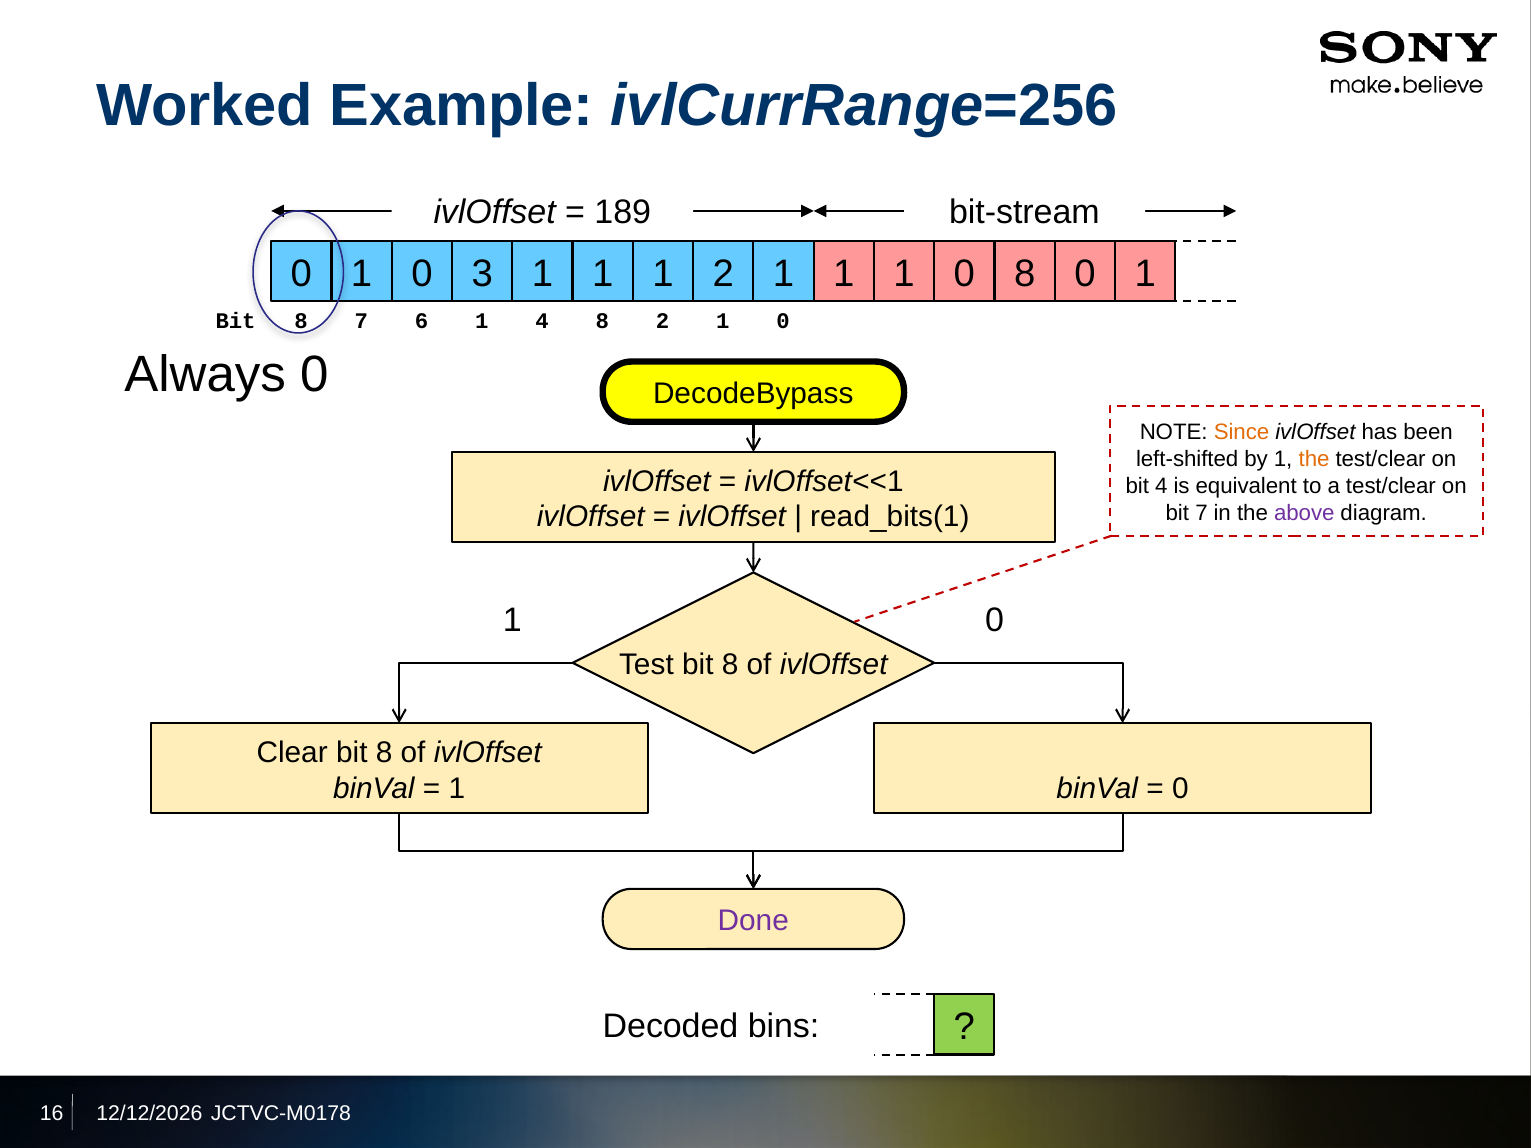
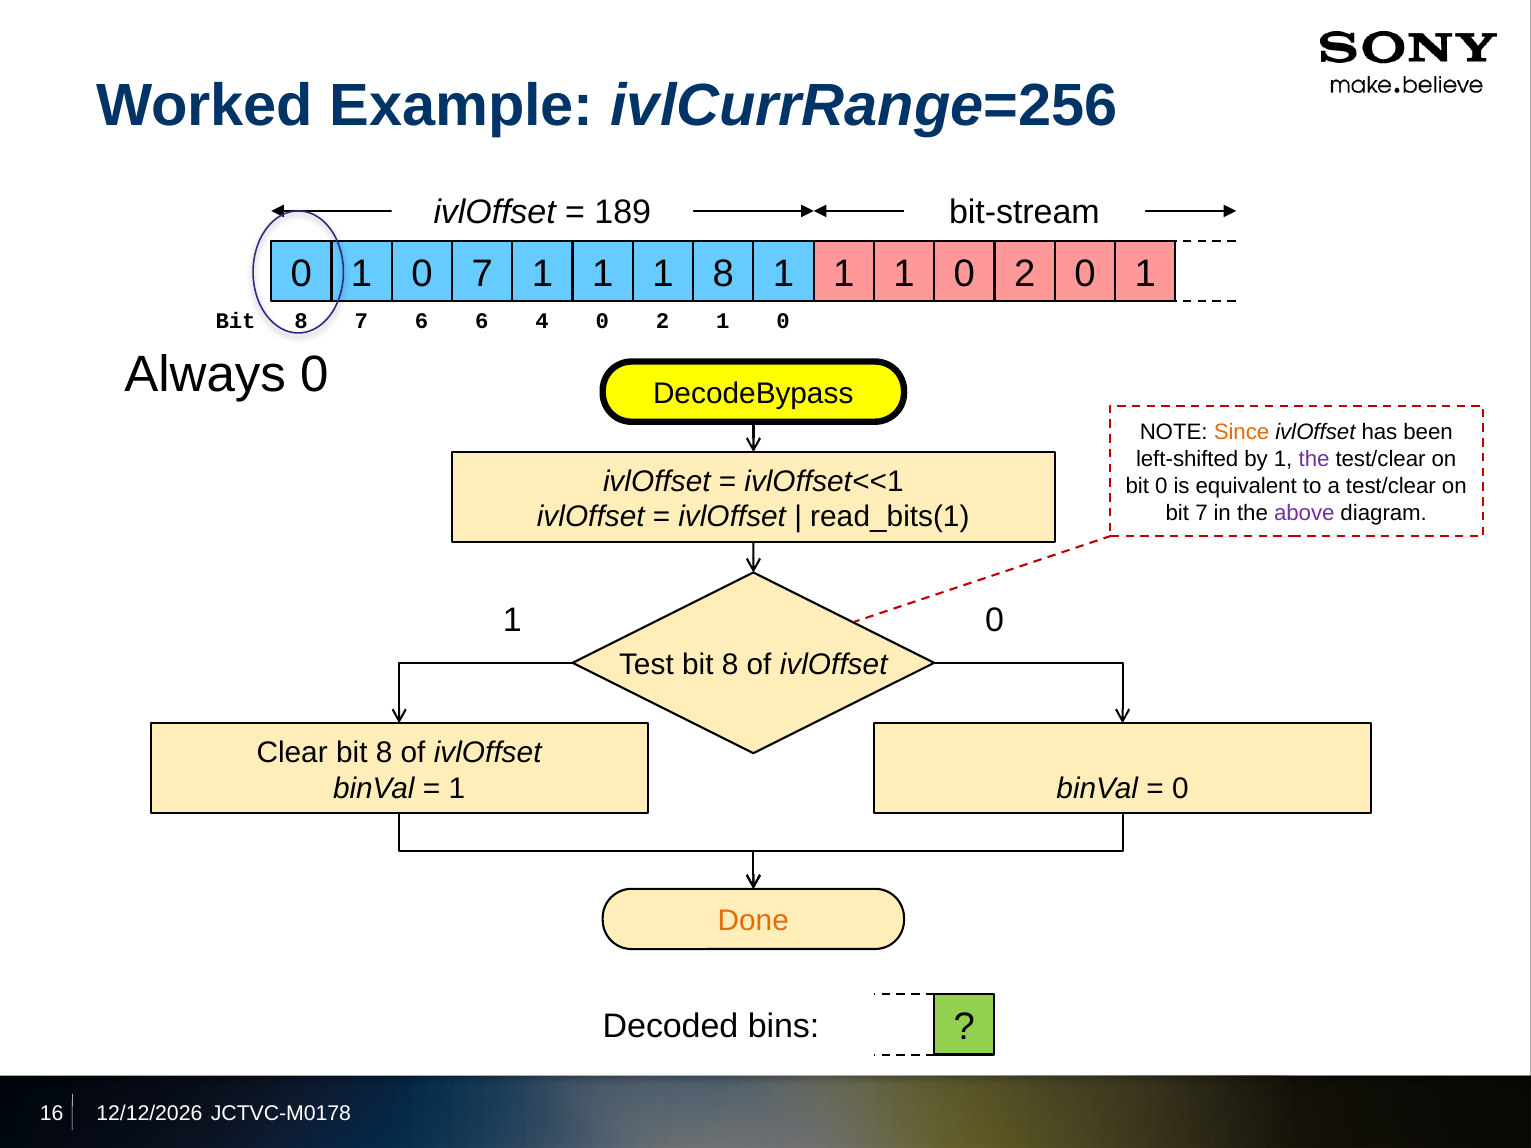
0 3: 3 -> 7
1 2: 2 -> 8
1 0 8: 8 -> 2
6 1: 1 -> 6
4 8: 8 -> 0
the at (1314, 459) colour: orange -> purple
bit 4: 4 -> 0
Done colour: purple -> orange
